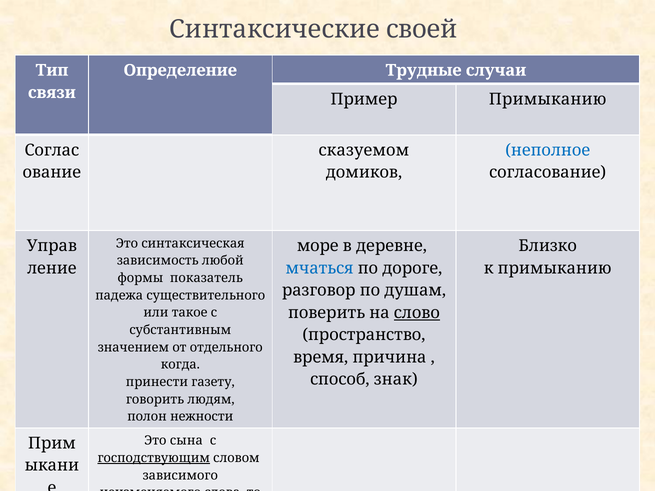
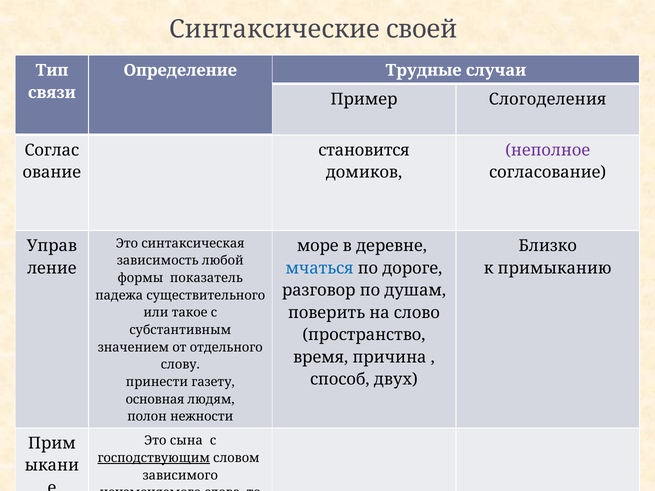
Пример Примыканию: Примыканию -> Слогоделения
сказуемом: сказуемом -> становится
неполное colour: blue -> purple
слово underline: present -> none
когда: когда -> слову
знак: знак -> двух
говорить: говорить -> основная
